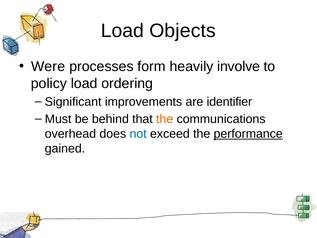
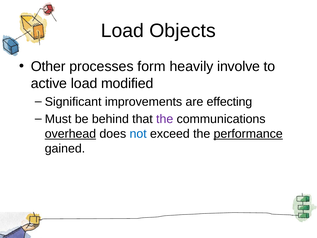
Were: Were -> Other
policy: policy -> active
ordering: ordering -> modified
identifier: identifier -> effecting
the at (165, 119) colour: orange -> purple
overhead underline: none -> present
